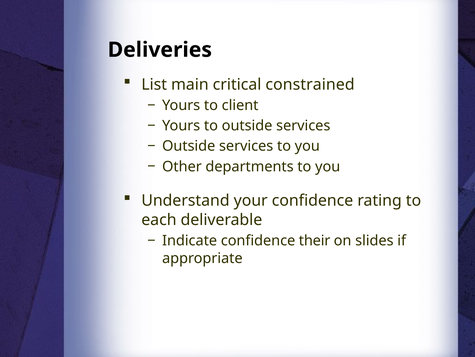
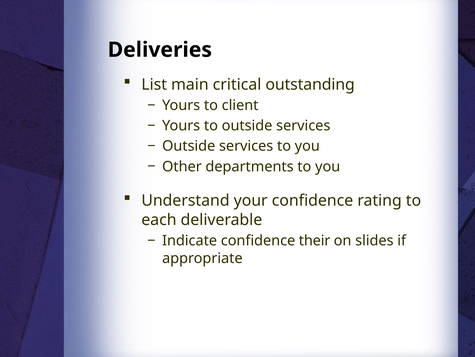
constrained: constrained -> outstanding
